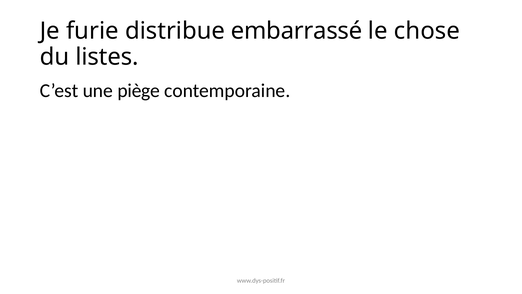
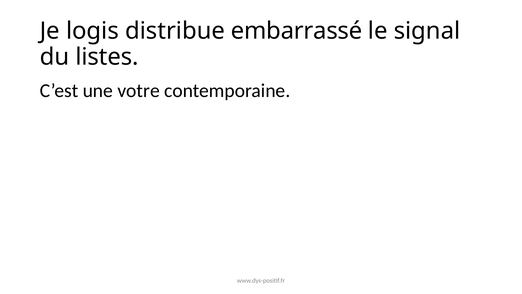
furie: furie -> logis
chose: chose -> signal
piège: piège -> votre
